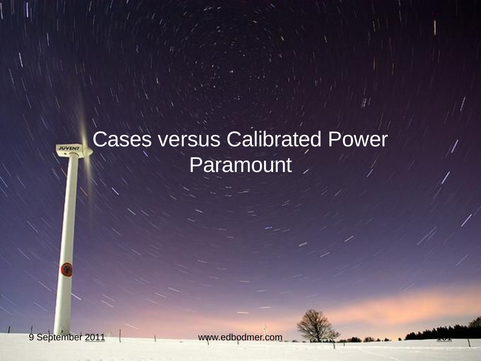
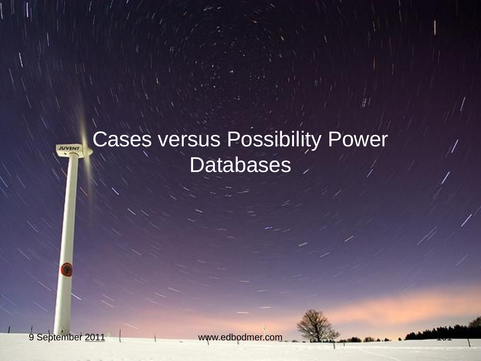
Calibrated: Calibrated -> Possibility
Paramount: Paramount -> Databases
101 underline: present -> none
